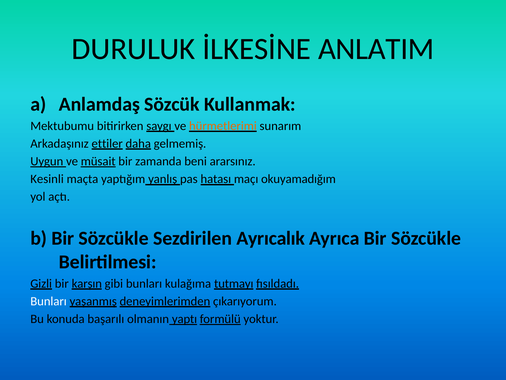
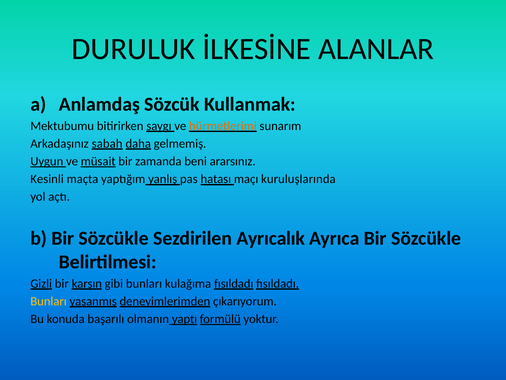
ANLATIM: ANLATIM -> ALANLAR
ettiler: ettiler -> sabah
okuyamadığım: okuyamadığım -> kuruluşlarında
kulağıma tutmayı: tutmayı -> fısıldadı
Bunları at (49, 301) colour: white -> yellow
